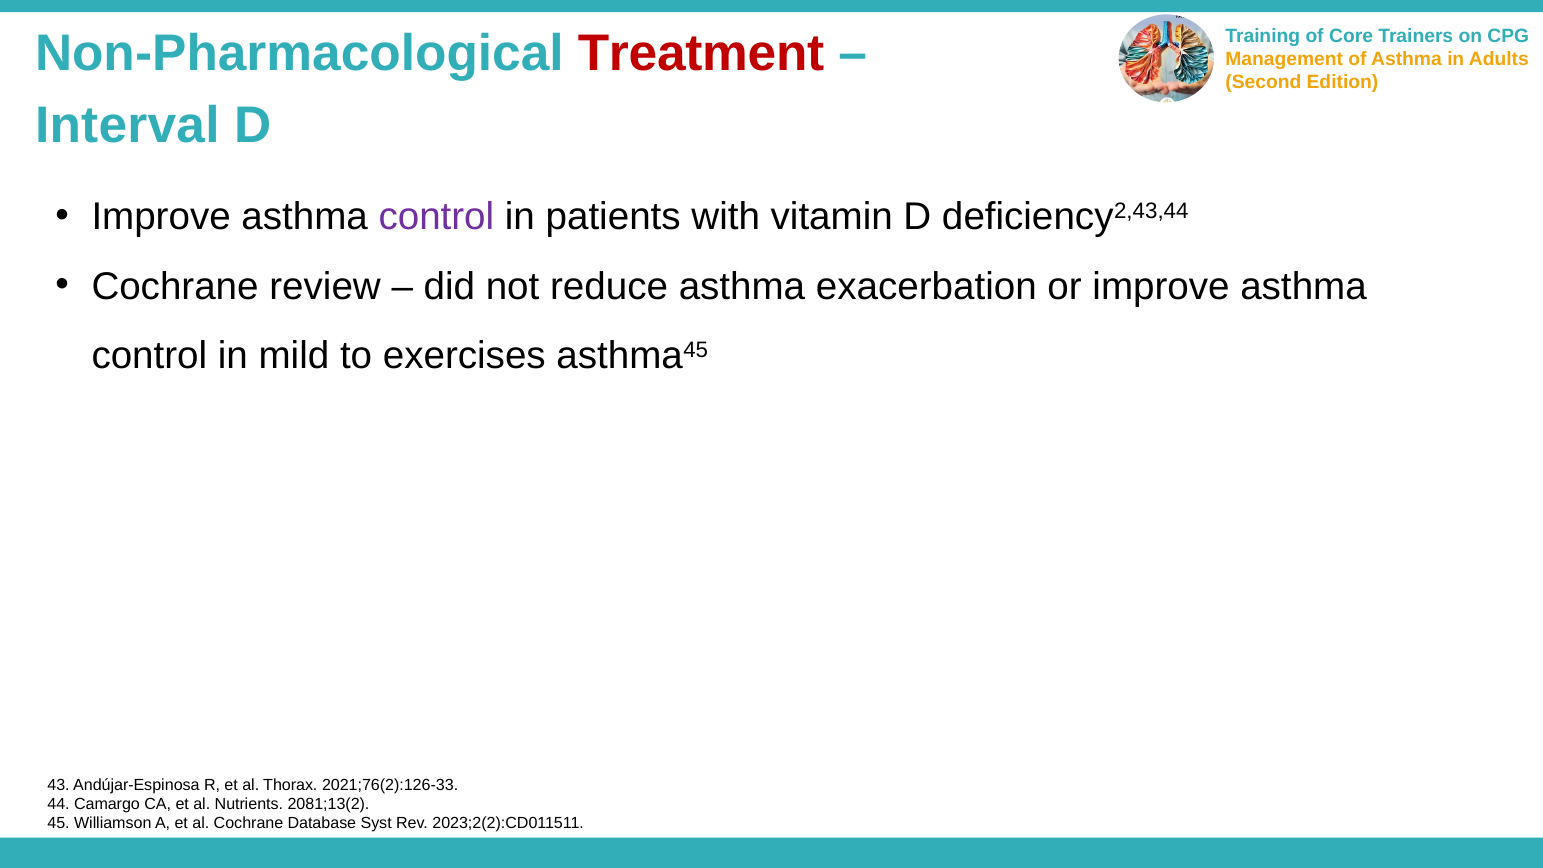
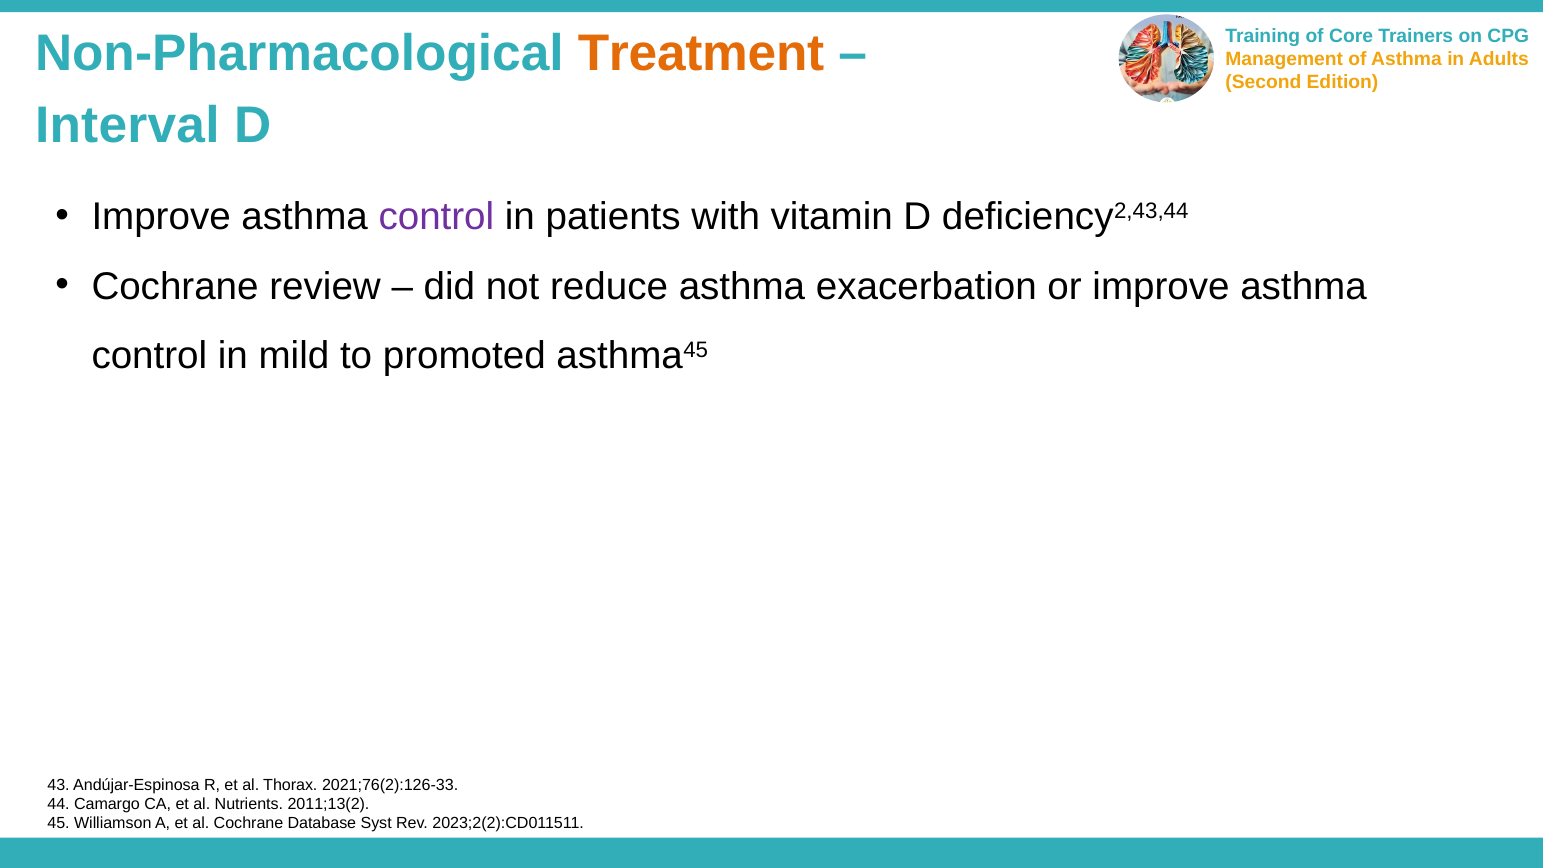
Treatment colour: red -> orange
exercises: exercises -> promoted
2081;13(2: 2081;13(2 -> 2011;13(2
